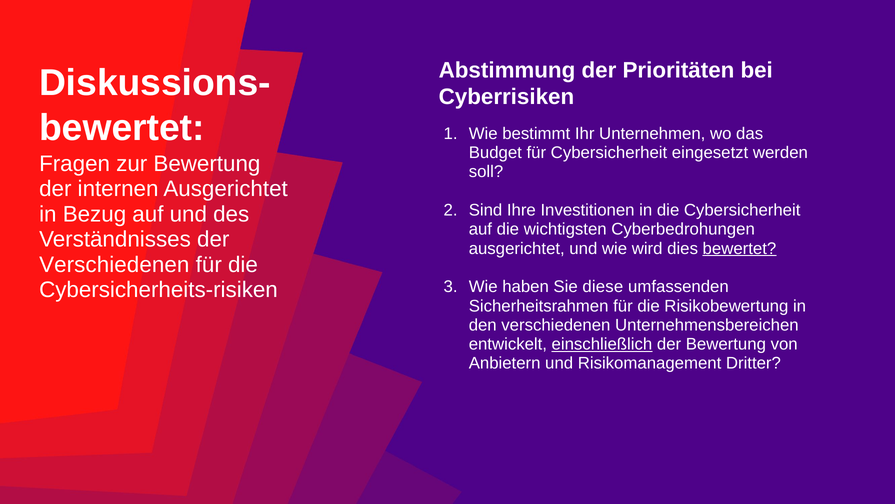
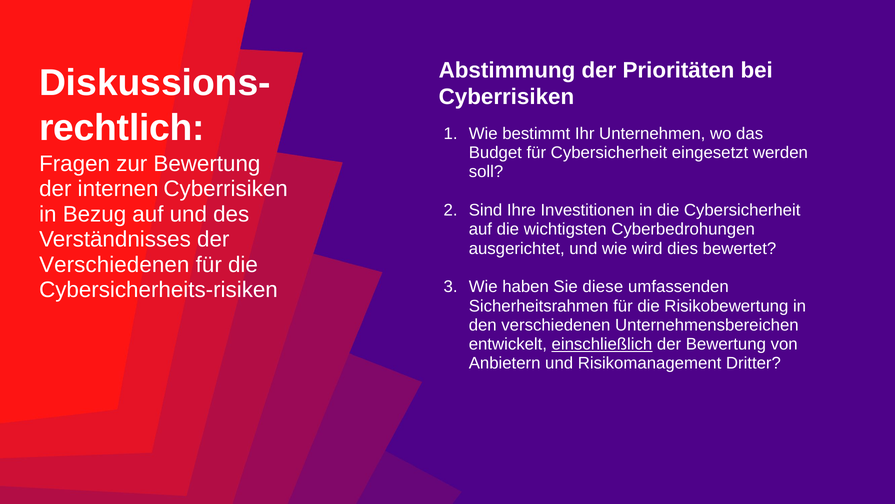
bewertet at (122, 128): bewertet -> rechtlich
internen Ausgerichtet: Ausgerichtet -> Cyberrisiken
bewertet at (739, 248) underline: present -> none
